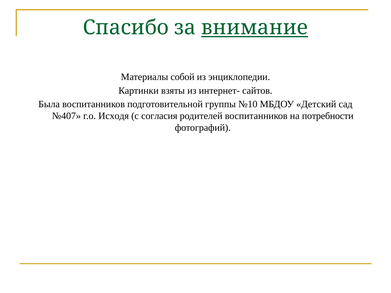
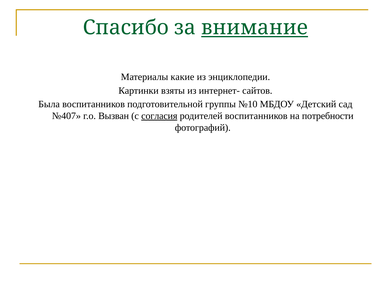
собой: собой -> какие
Исходя: Исходя -> Вызван
согласия underline: none -> present
